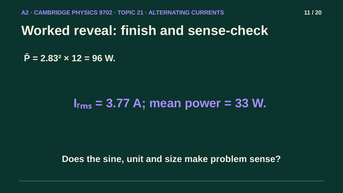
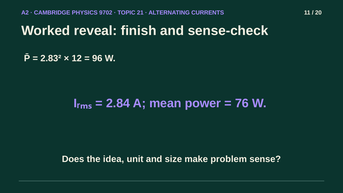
3.77: 3.77 -> 2.84
33: 33 -> 76
sine: sine -> idea
